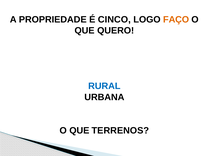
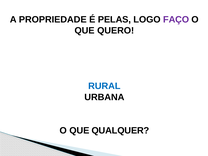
CINCO: CINCO -> PELAS
FAÇO colour: orange -> purple
TERRENOS: TERRENOS -> QUALQUER
